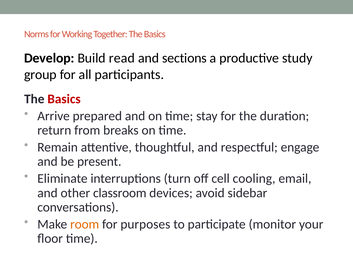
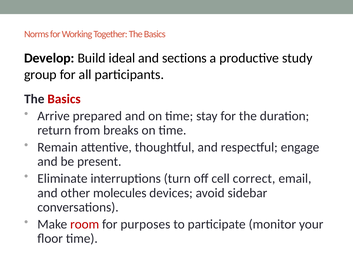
read: read -> ideal
cooling: cooling -> correct
classroom: classroom -> molecules
room colour: orange -> red
